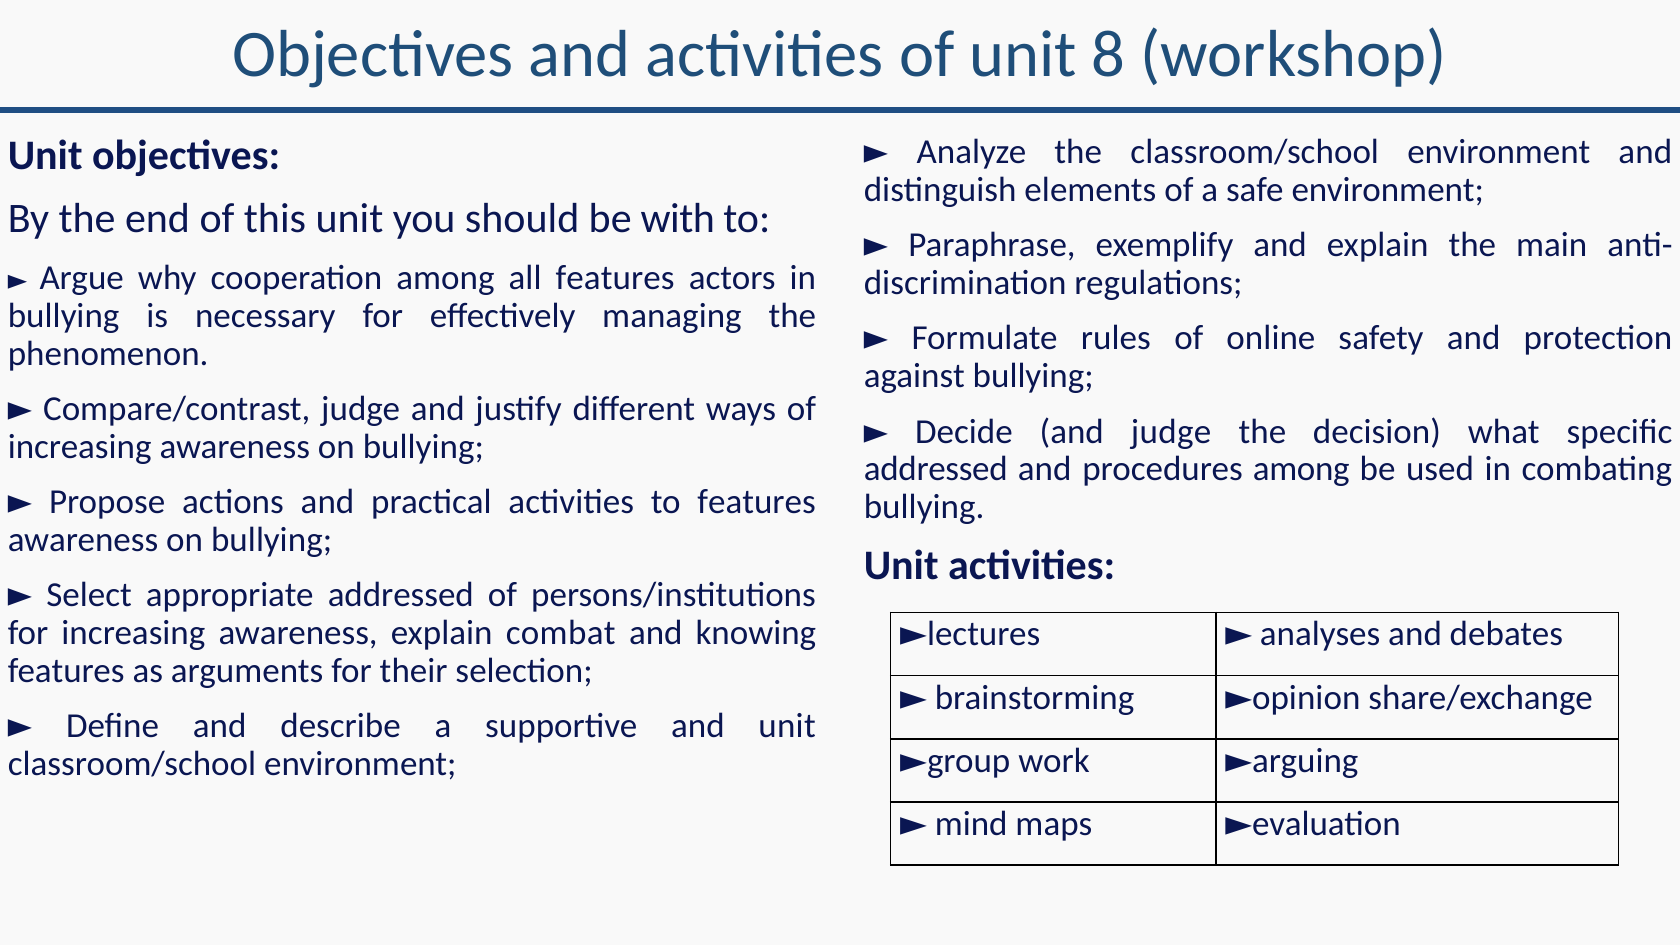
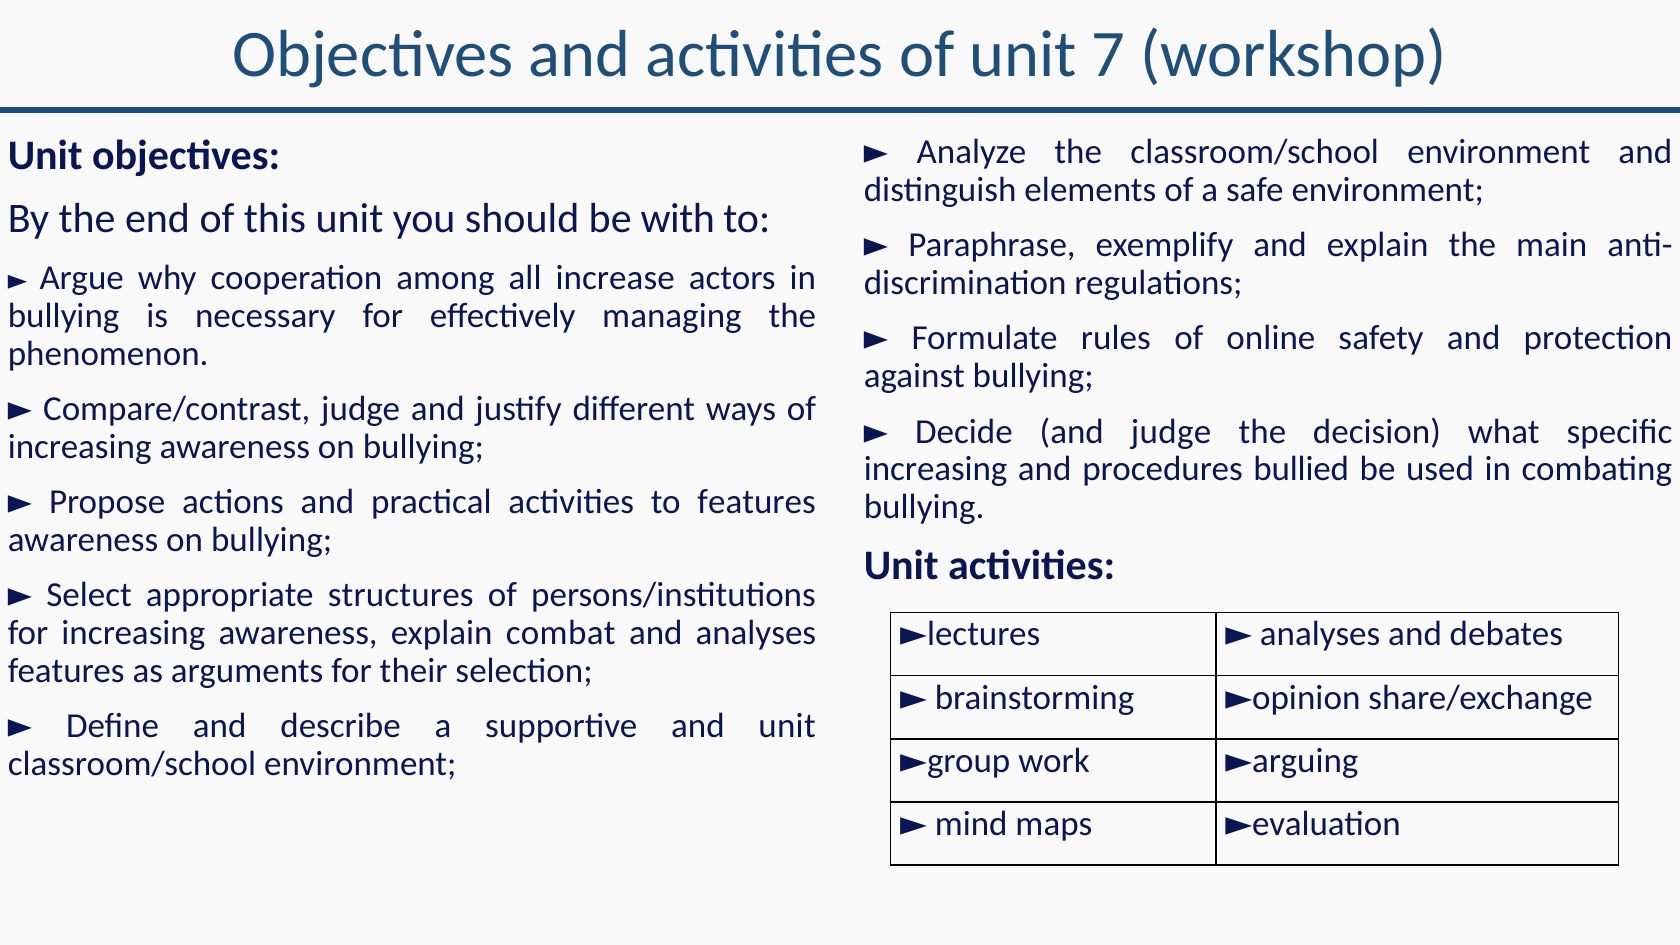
8: 8 -> 7
all features: features -> increase
addressed at (936, 469): addressed -> increasing
procedures among: among -> bullied
appropriate addressed: addressed -> structures
knowing: knowing -> analyses
